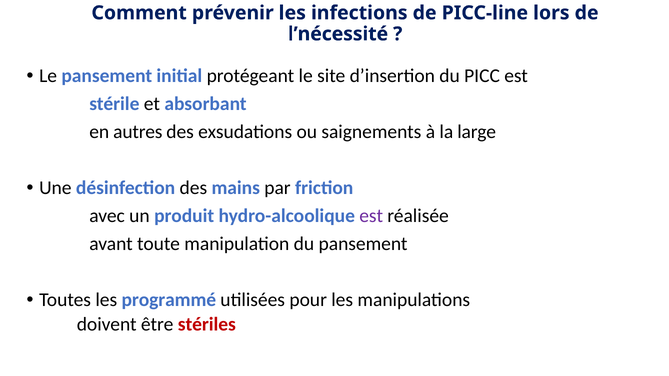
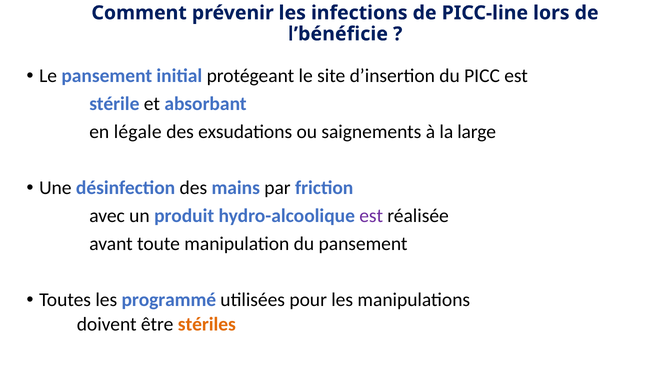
l’nécessité: l’nécessité -> l’bénéficie
autres: autres -> légale
stériles colour: red -> orange
